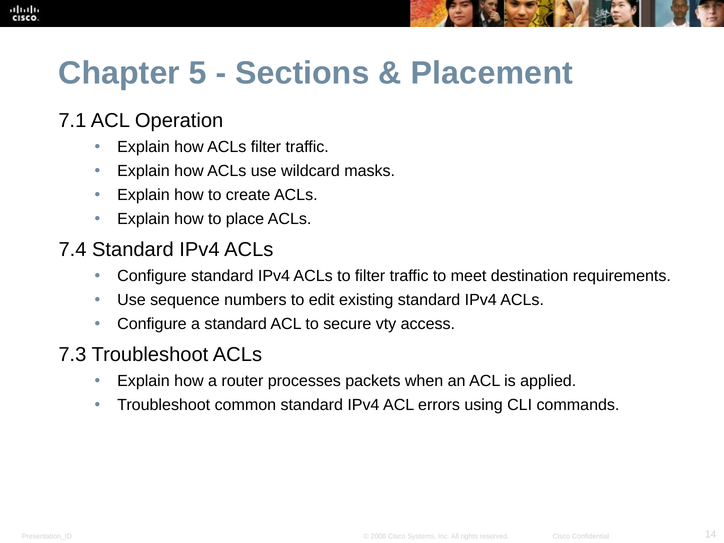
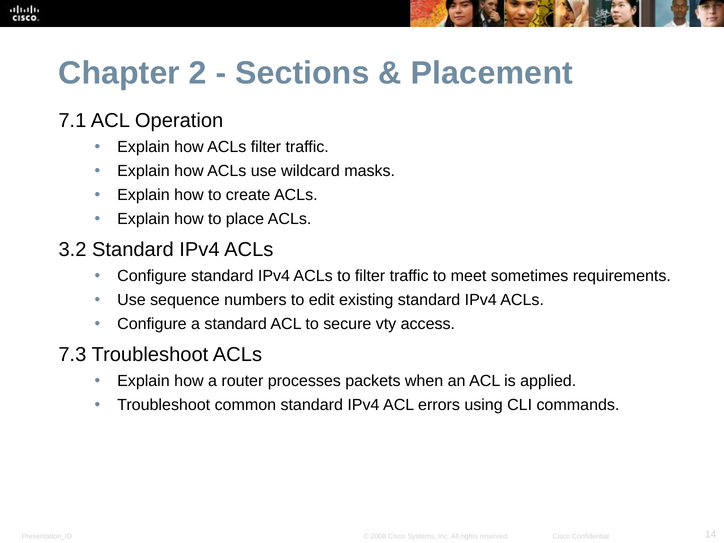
5: 5 -> 2
7.4: 7.4 -> 3.2
destination: destination -> sometimes
